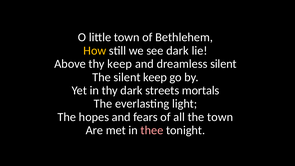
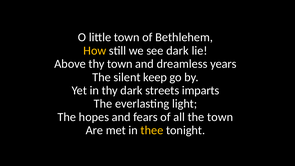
thy keep: keep -> town
dreamless silent: silent -> years
mortals: mortals -> imparts
thee colour: pink -> yellow
